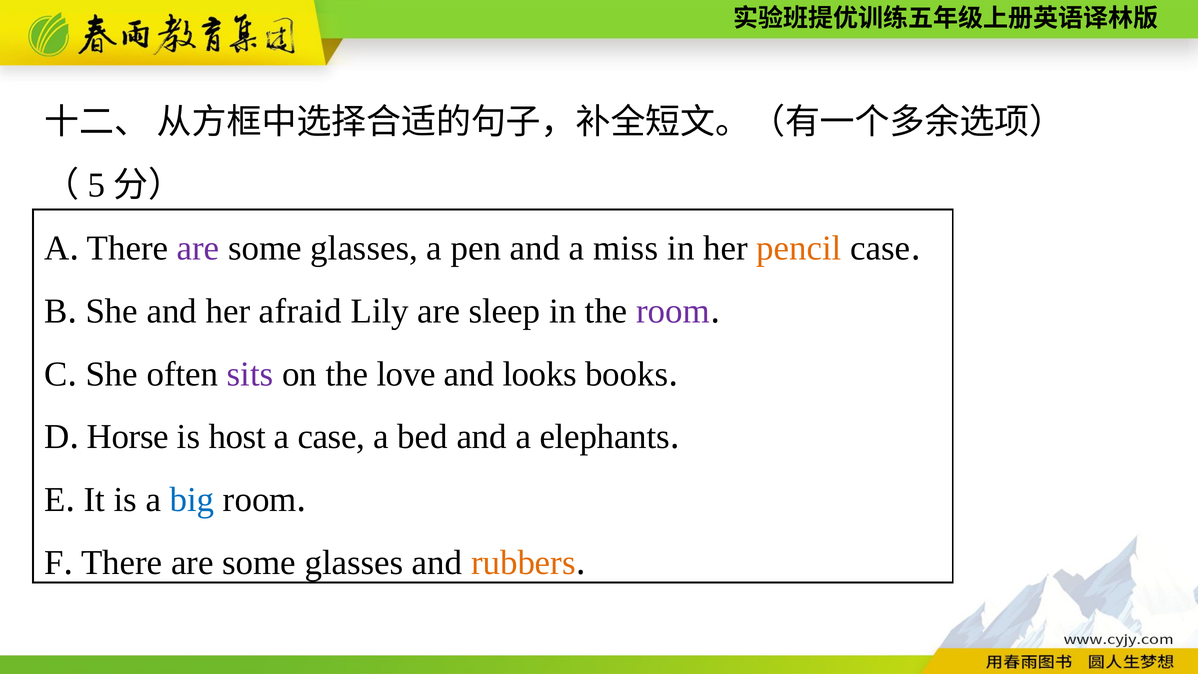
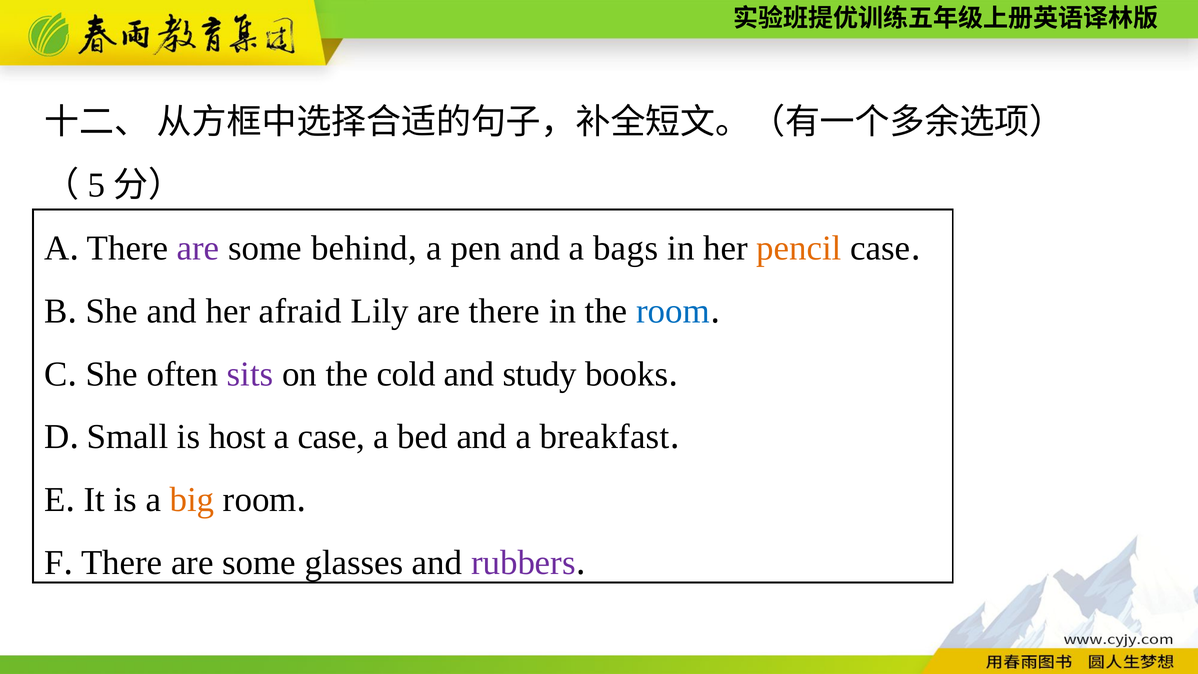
glasses at (364, 248): glasses -> behind
miss: miss -> bags
are sleep: sleep -> there
room at (673, 311) colour: purple -> blue
love: love -> cold
looks: looks -> study
Horse: Horse -> Small
elephants: elephants -> breakfast
big colour: blue -> orange
rubbers colour: orange -> purple
